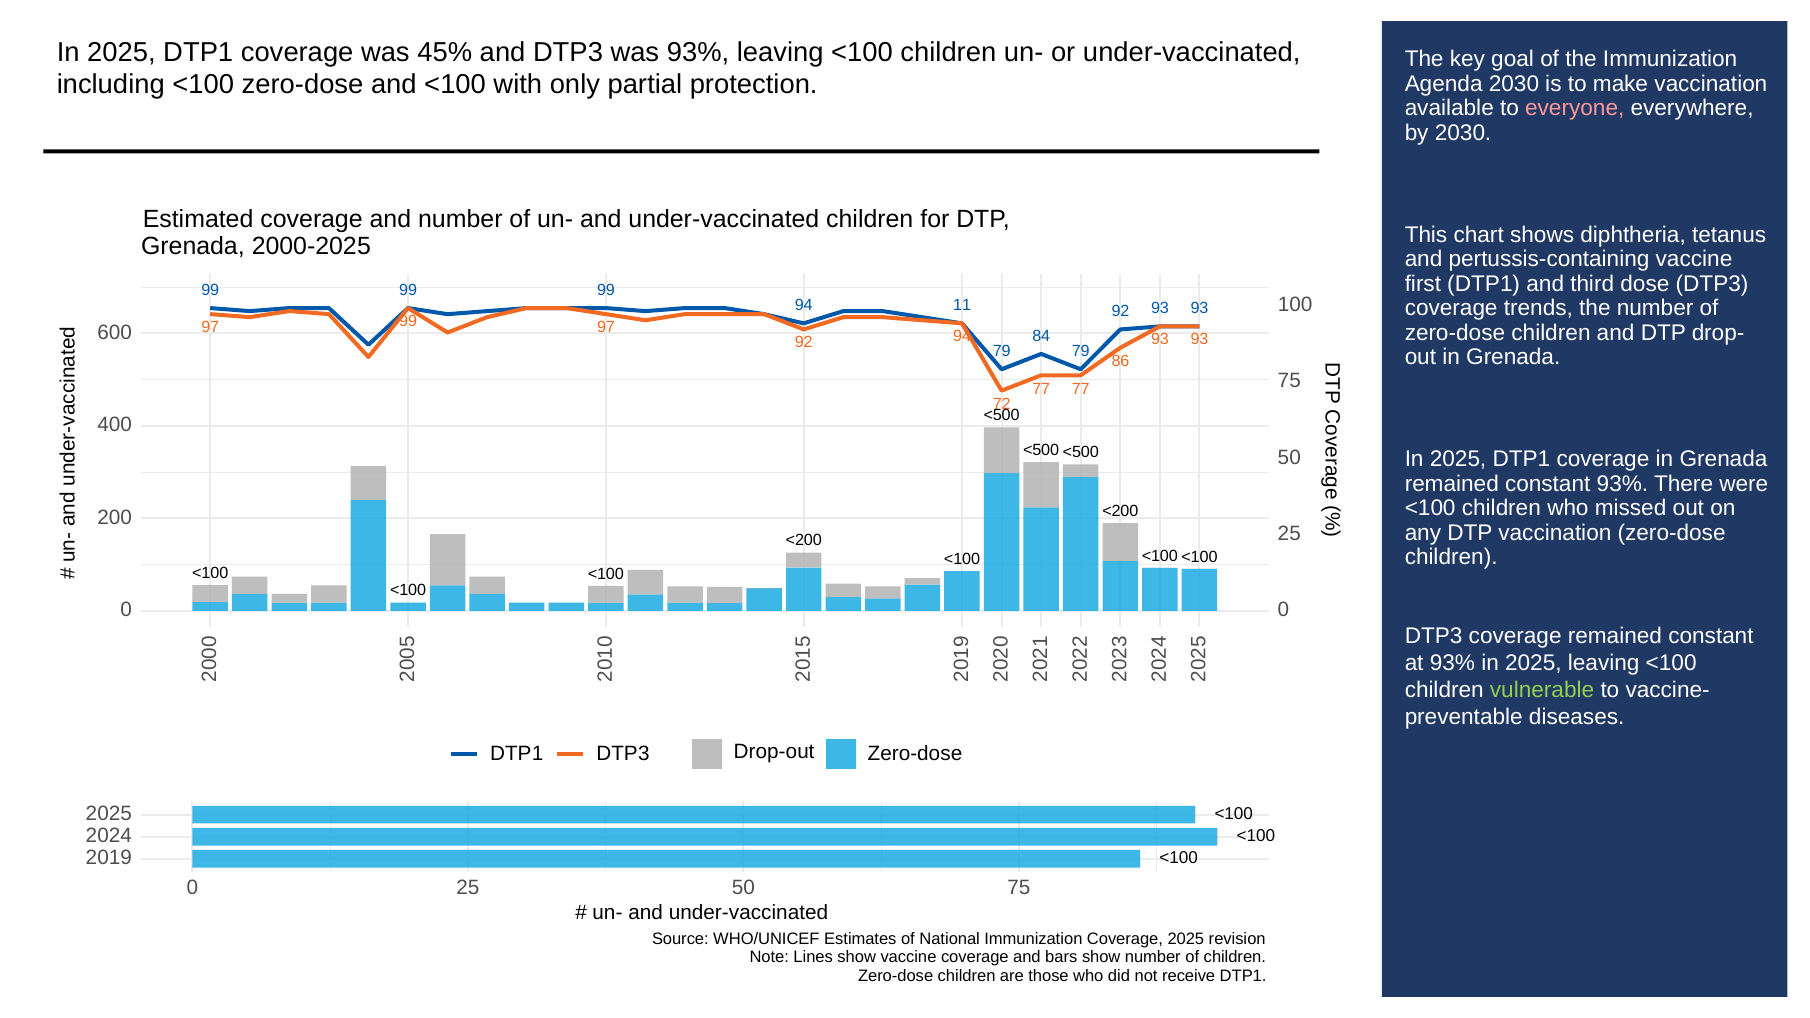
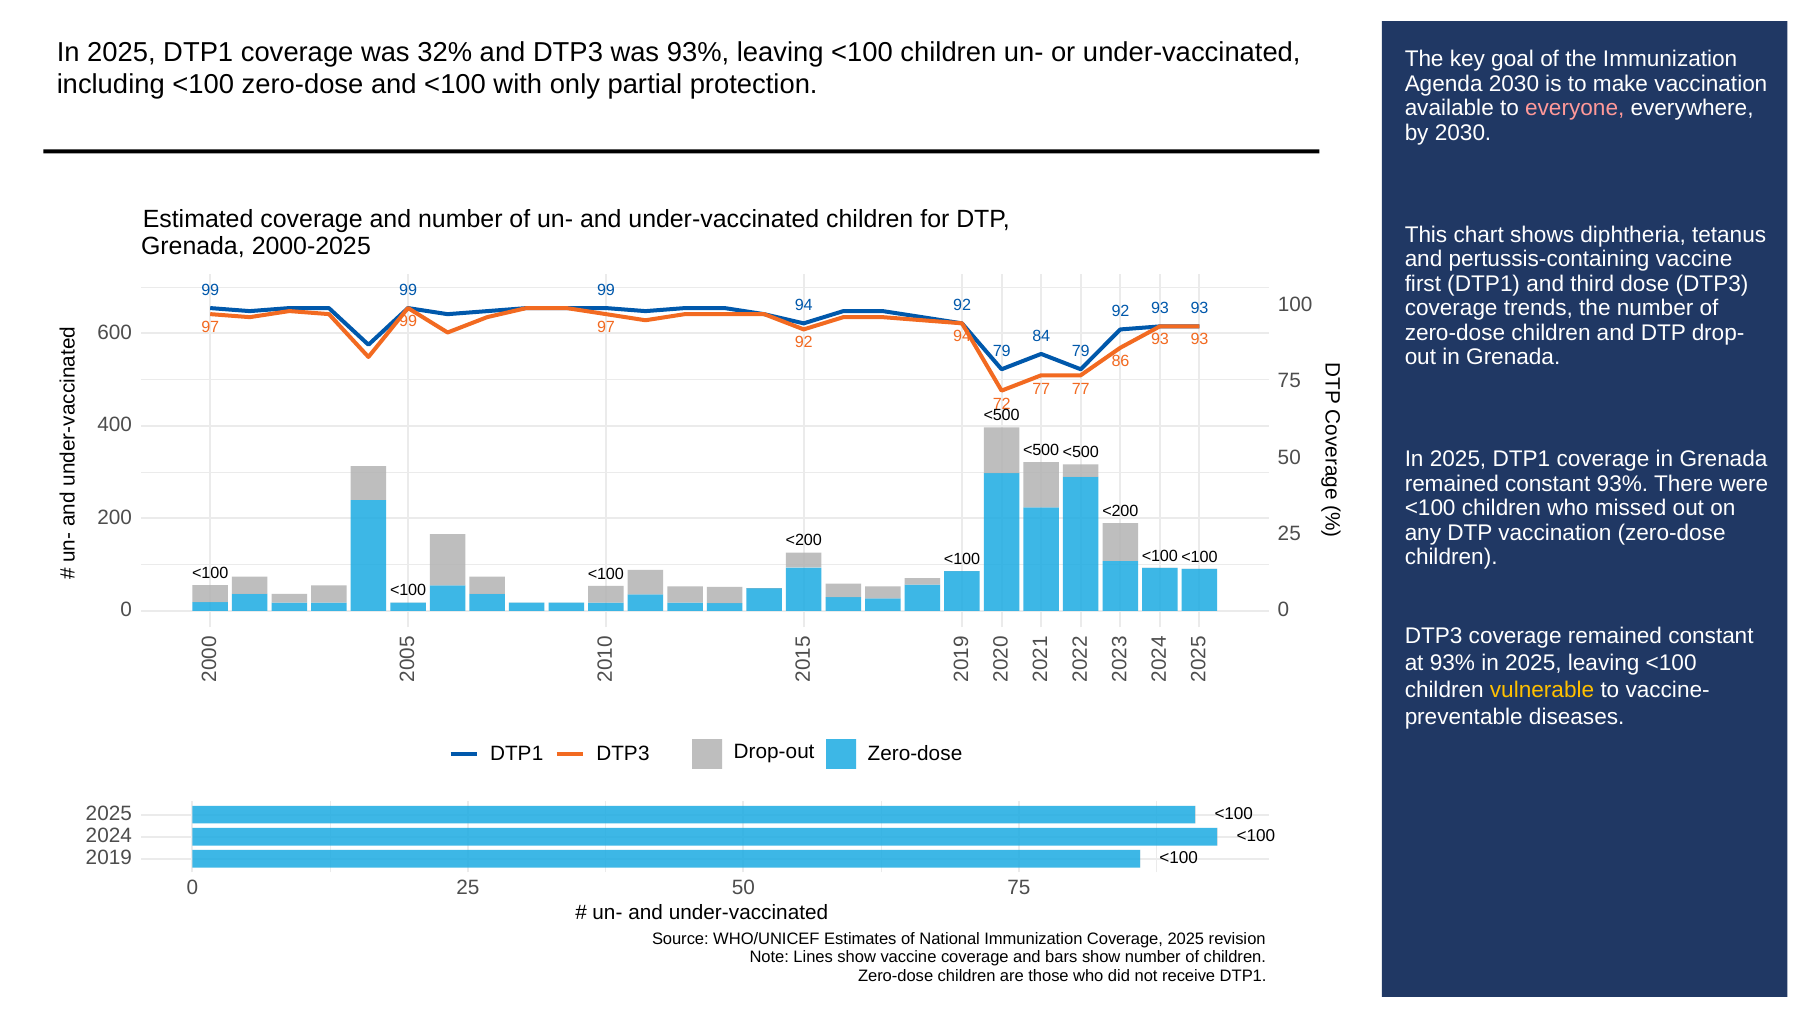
45%: 45% -> 32%
94 11: 11 -> 92
vulnerable colour: light green -> yellow
